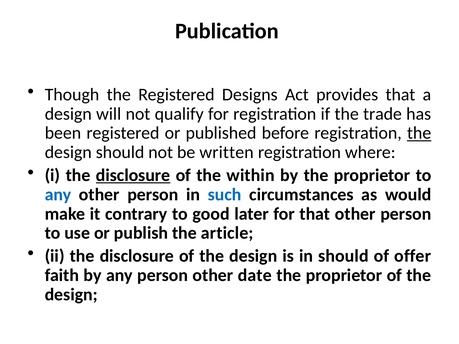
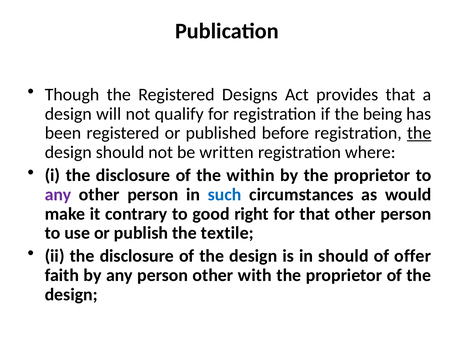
trade: trade -> being
disclosure at (133, 175) underline: present -> none
any at (58, 195) colour: blue -> purple
later: later -> right
article: article -> textile
date: date -> with
